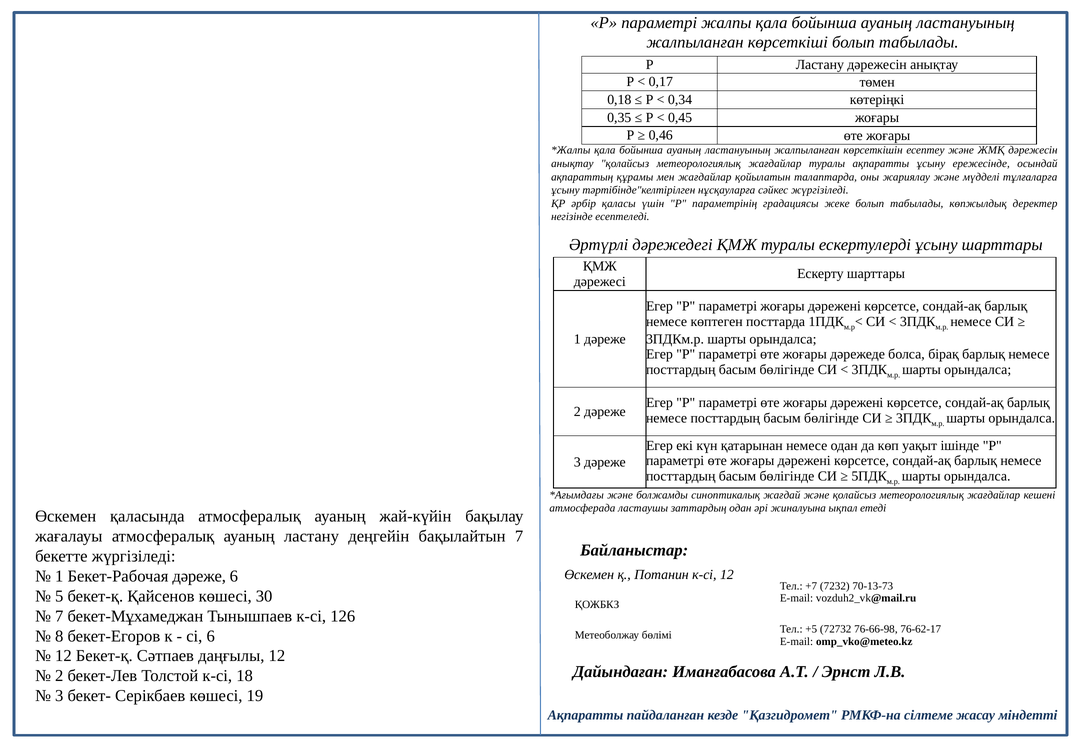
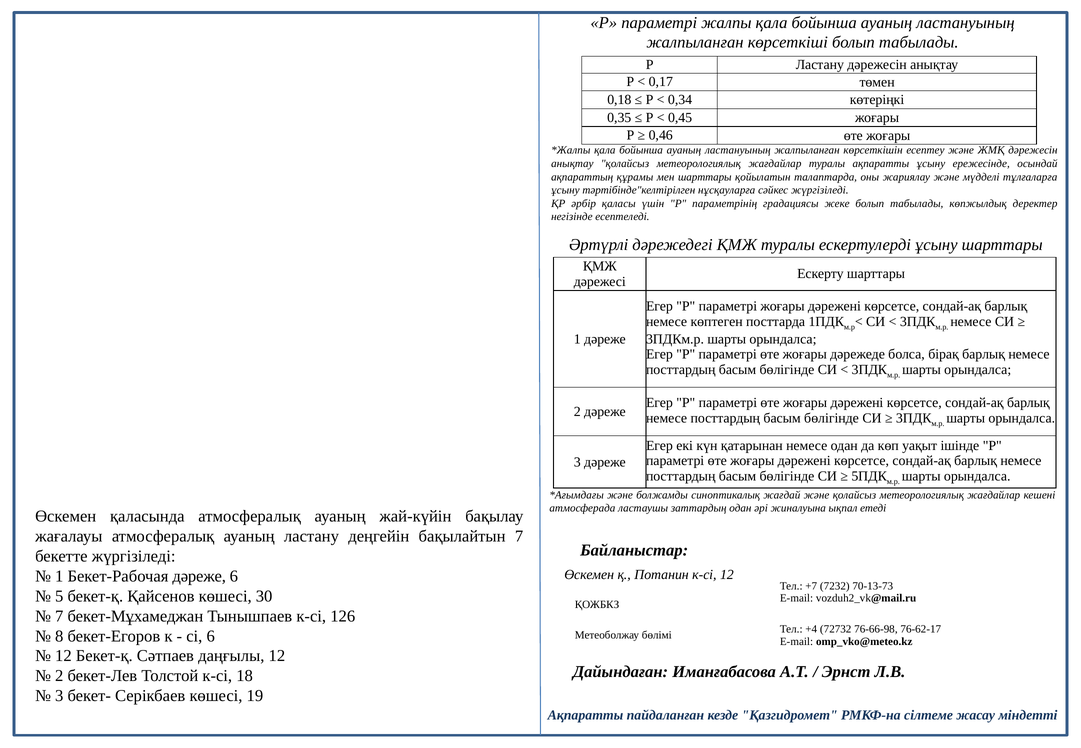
мен жағдайлар: жағдайлар -> шарттары
+5: +5 -> +4
